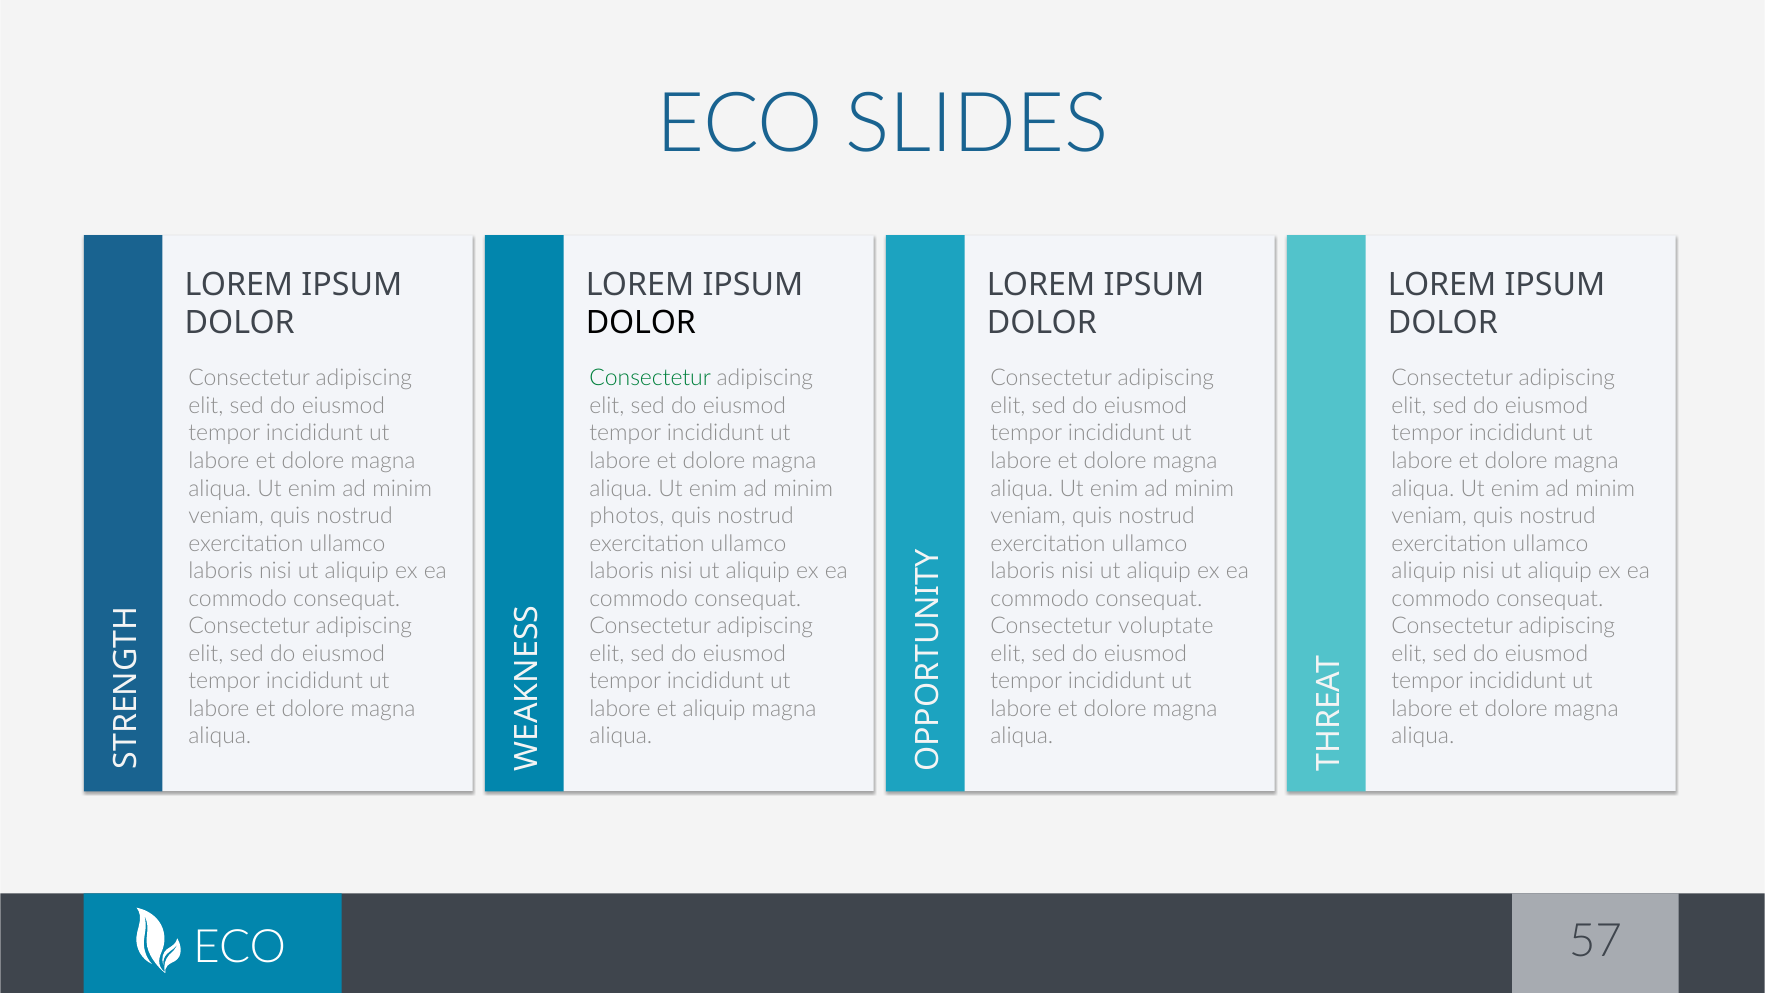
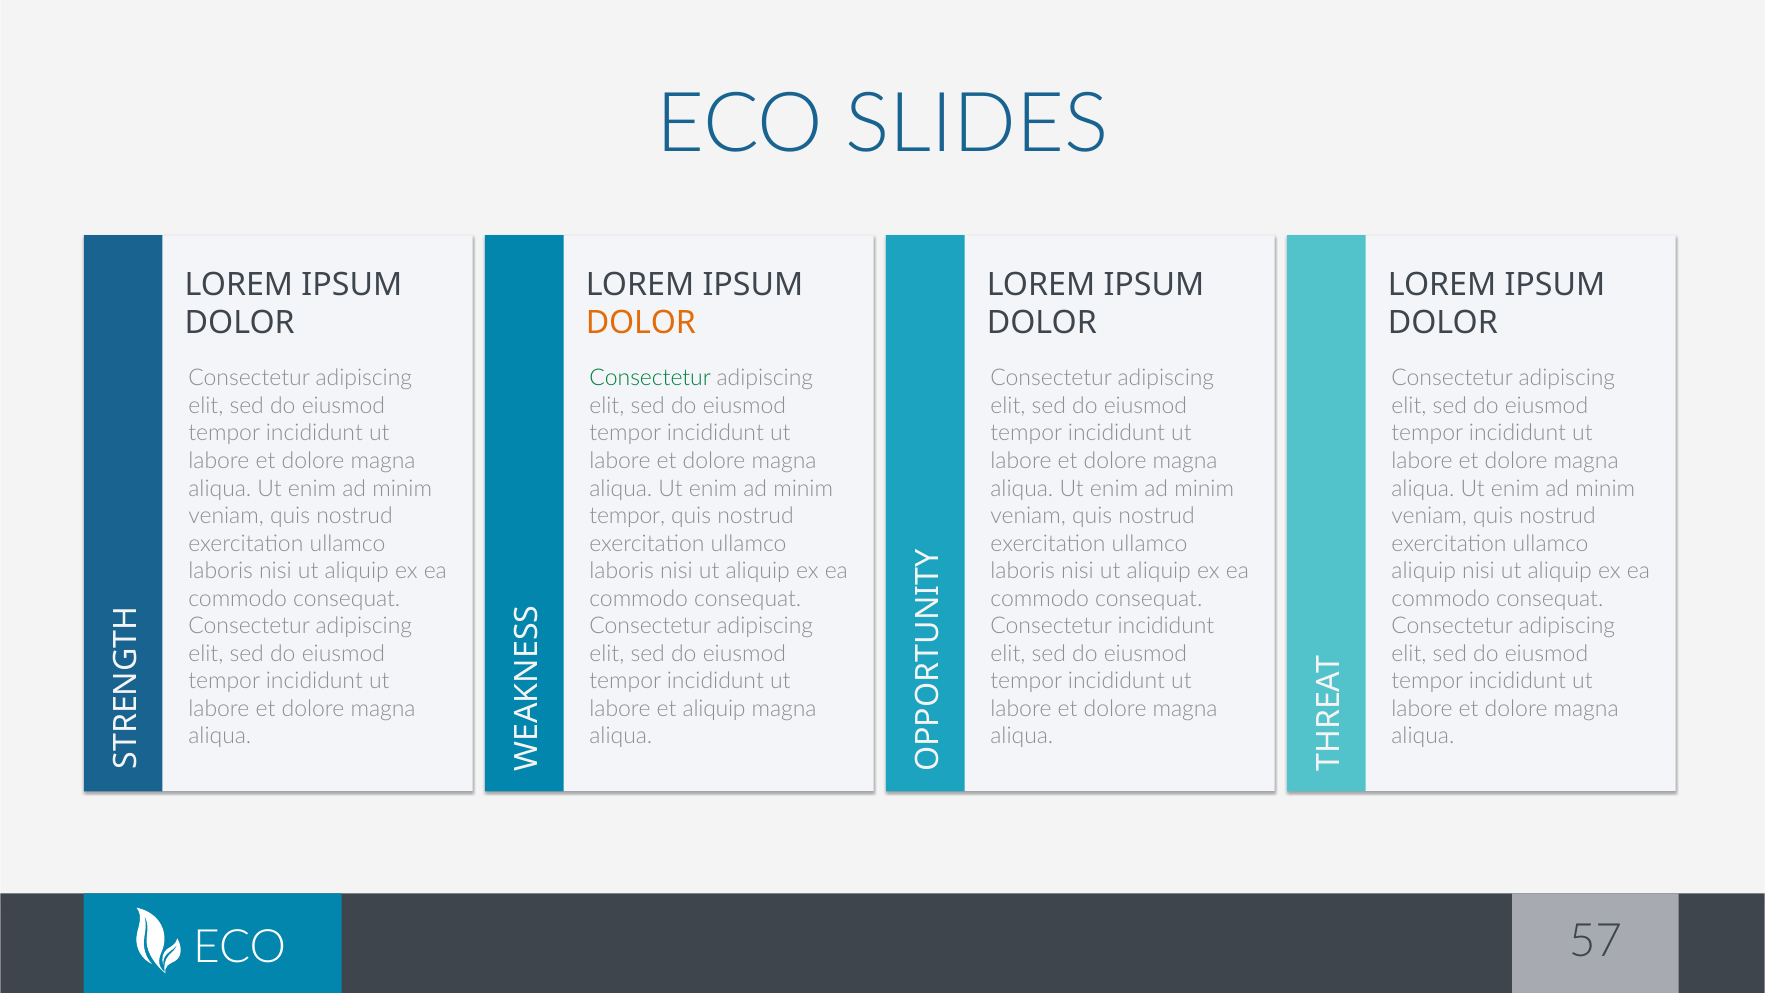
DOLOR at (641, 323) colour: black -> orange
photos at (627, 516): photos -> tempor
Consectetur voluptate: voluptate -> incididunt
